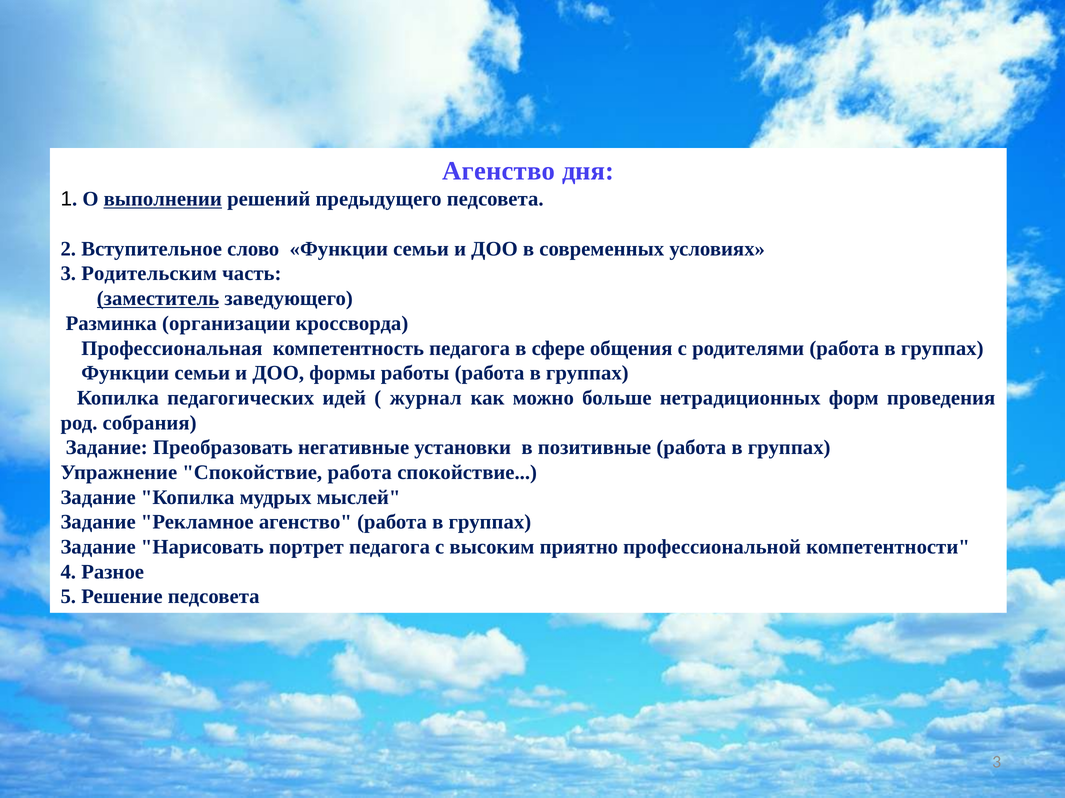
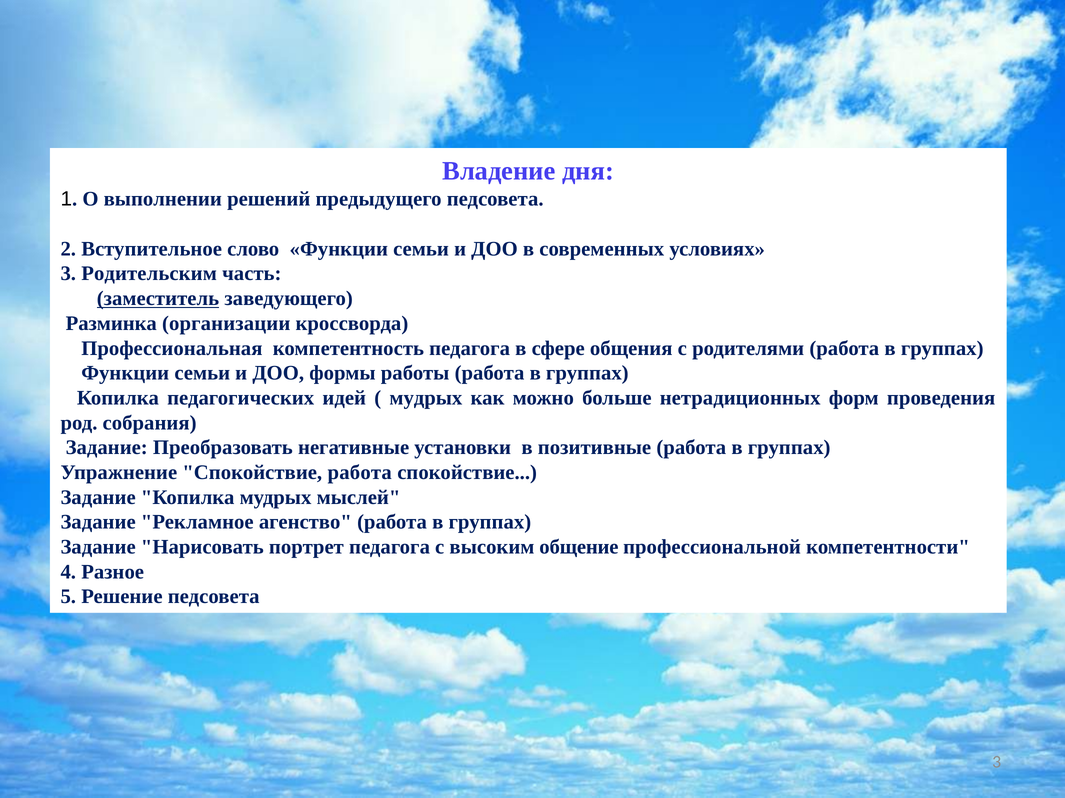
Агенство at (499, 171): Агенство -> Владение
выполнении underline: present -> none
журнал at (426, 398): журнал -> мудрых
приятно: приятно -> общение
